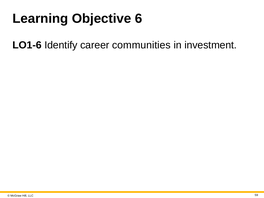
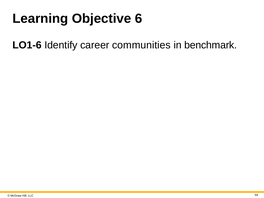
investment: investment -> benchmark
